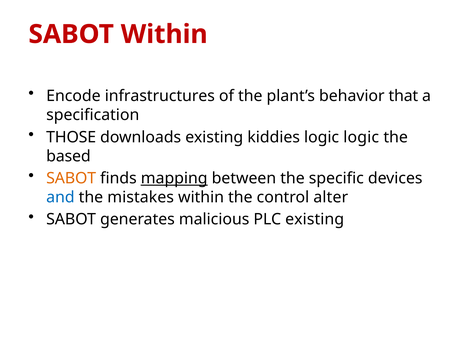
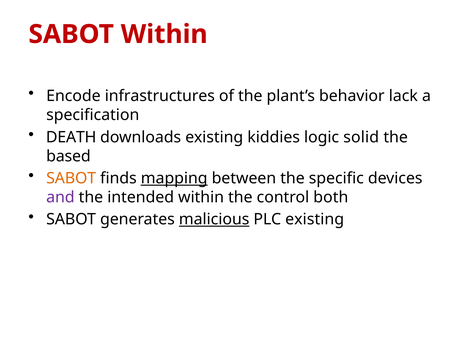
that: that -> lack
THOSE: THOSE -> DEATH
logic logic: logic -> solid
and colour: blue -> purple
mistakes: mistakes -> intended
alter: alter -> both
malicious underline: none -> present
